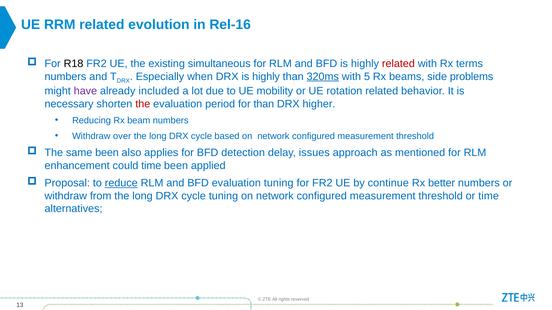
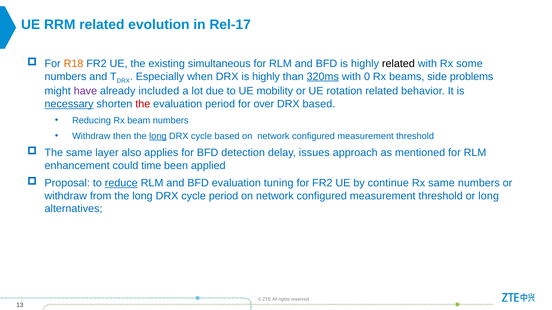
Rel-16: Rel-16 -> Rel-17
R18 colour: black -> orange
related at (398, 64) colour: red -> black
terms: terms -> some
5: 5 -> 0
necessary underline: none -> present
for than: than -> over
DRX higher: higher -> based
over: over -> then
long at (158, 136) underline: none -> present
same been: been -> layer
Rx better: better -> same
cycle tuning: tuning -> period
or time: time -> long
